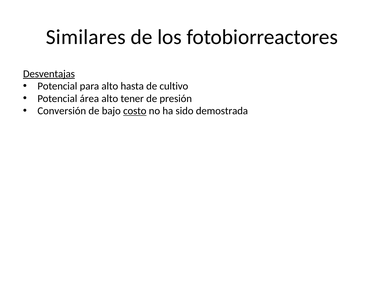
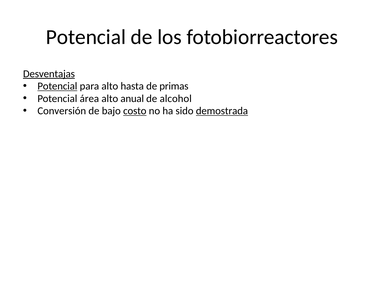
Similares at (86, 37): Similares -> Potencial
Potencial at (57, 86) underline: none -> present
cultivo: cultivo -> primas
tener: tener -> anual
presión: presión -> alcohol
demostrada underline: none -> present
